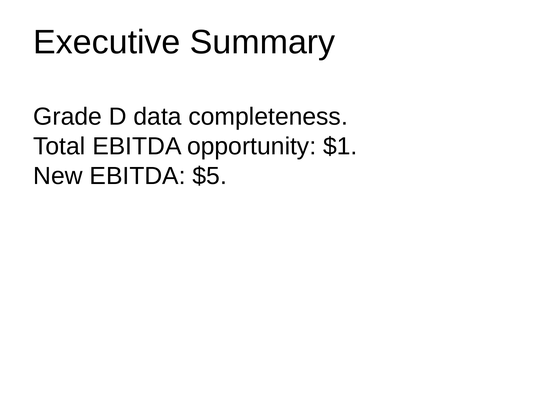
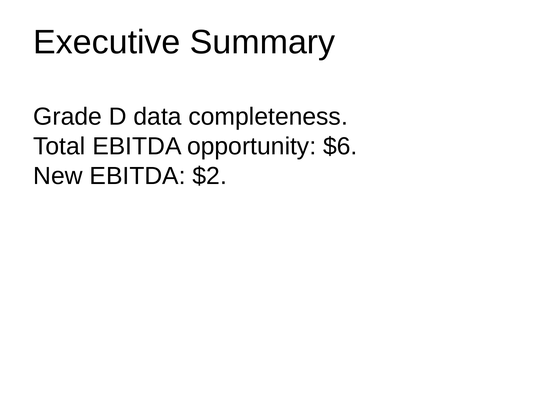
$1: $1 -> $6
$5: $5 -> $2
